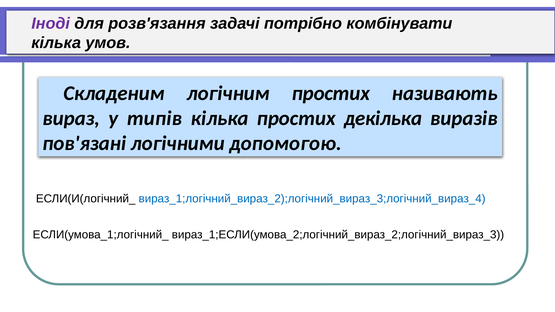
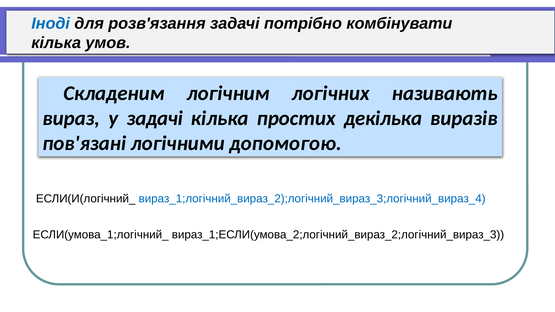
Іноді colour: purple -> blue
логічним простих: простих -> логічних
у типів: типів -> задачі
